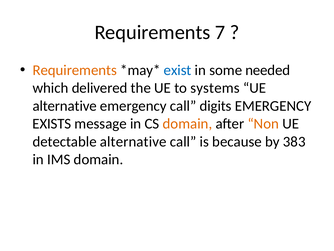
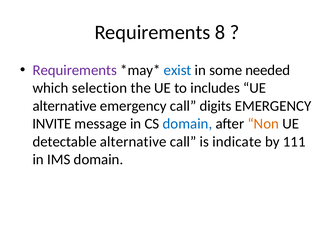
7: 7 -> 8
Requirements at (75, 70) colour: orange -> purple
delivered: delivered -> selection
systems: systems -> includes
EXISTS: EXISTS -> INVITE
domain at (187, 124) colour: orange -> blue
because: because -> indicate
383: 383 -> 111
